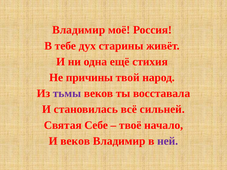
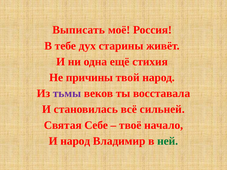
Владимир at (79, 30): Владимир -> Выписать
И веков: веков -> народ
ней colour: purple -> green
